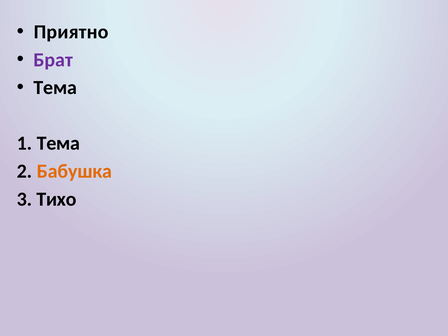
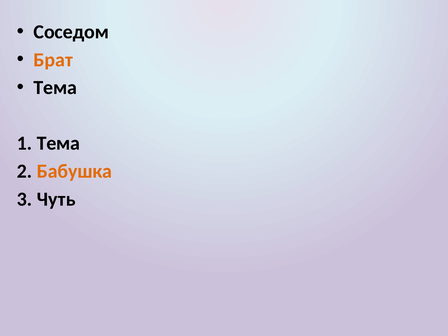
Приятно: Приятно -> Соседом
Брат colour: purple -> orange
Тихо: Тихо -> Чуть
